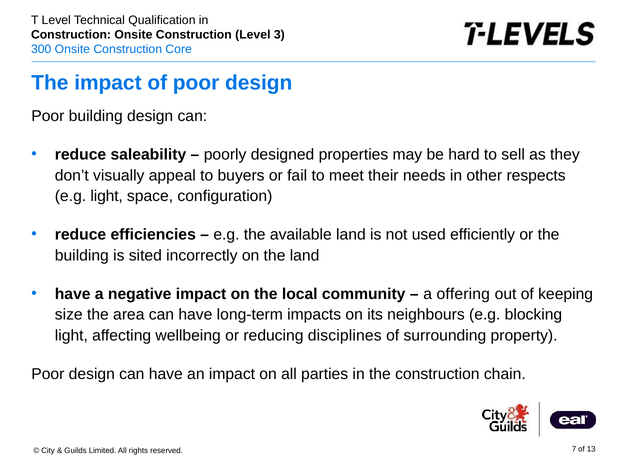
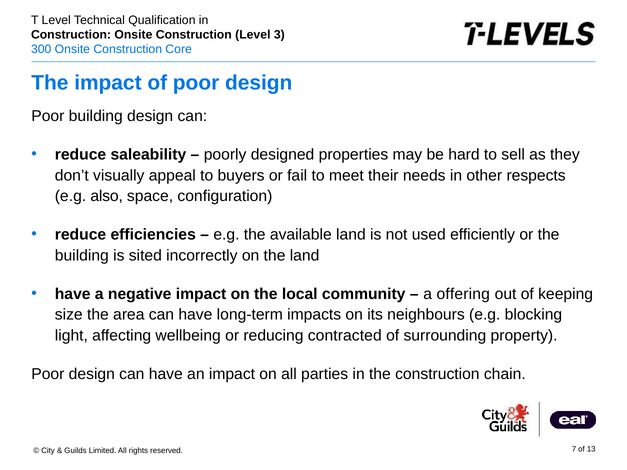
e.g light: light -> also
disciplines: disciplines -> contracted
